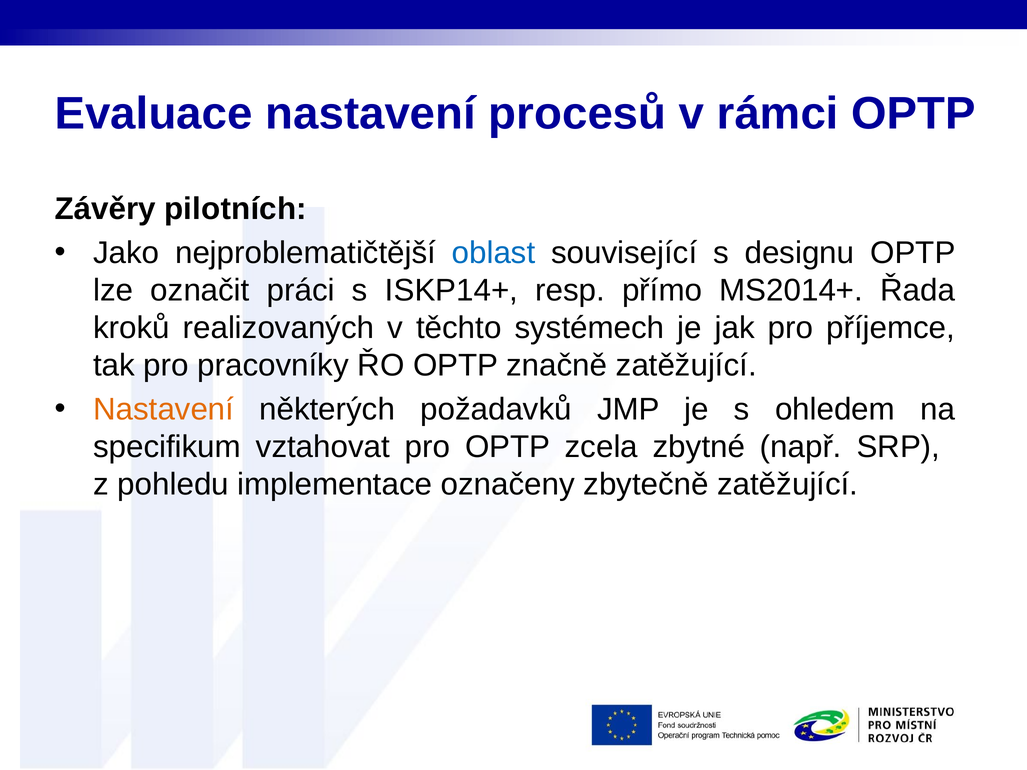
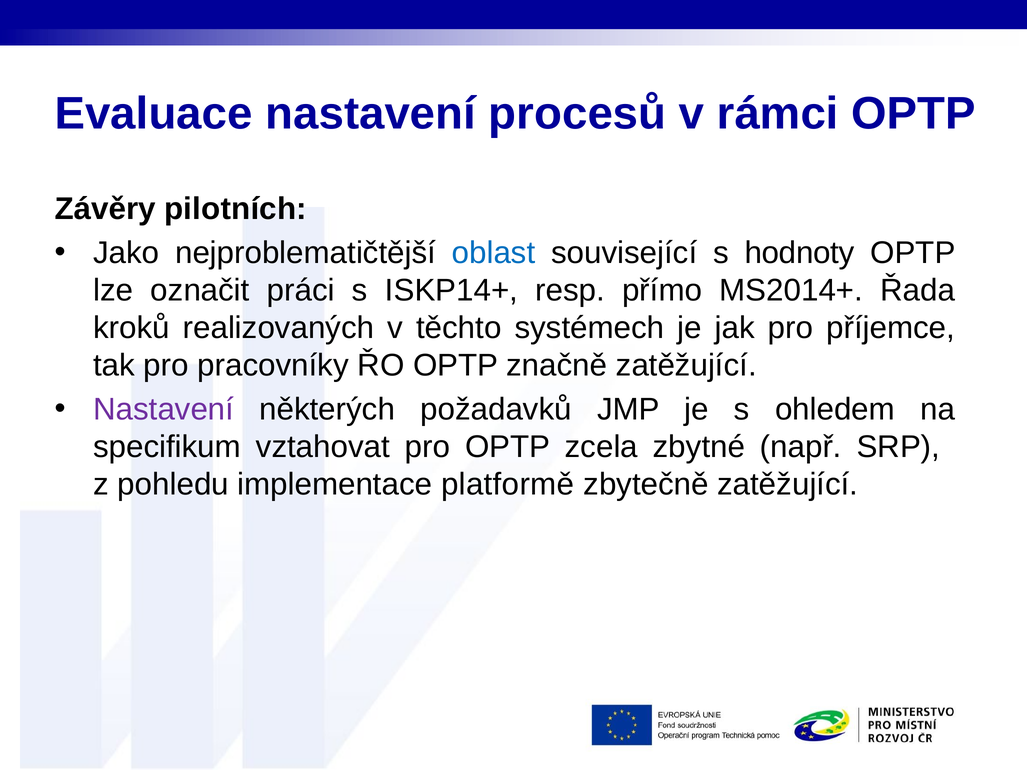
designu: designu -> hodnoty
Nastavení at (164, 410) colour: orange -> purple
označeny: označeny -> platformě
